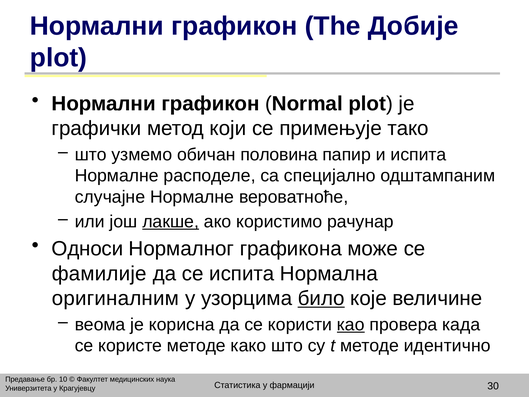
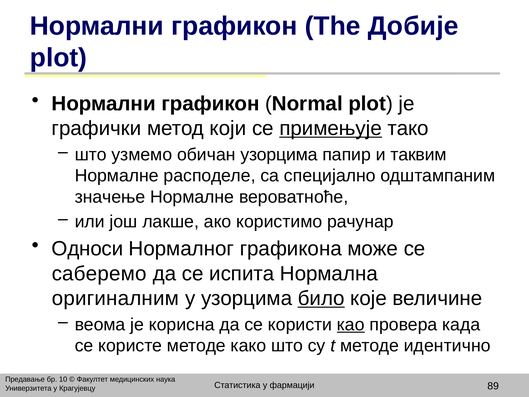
примењује underline: none -> present
обичан половина: половина -> узорцима
и испита: испита -> таквим
случајне: случајне -> значење
лакше underline: present -> none
фамилије: фамилије -> саберемо
30: 30 -> 89
